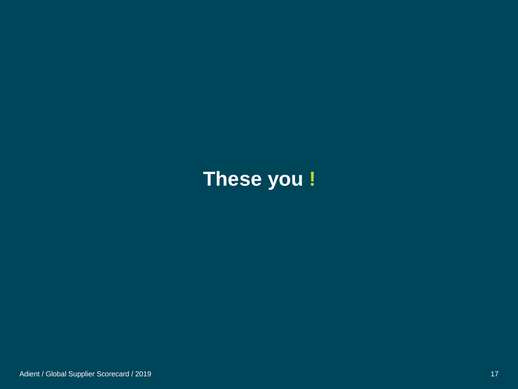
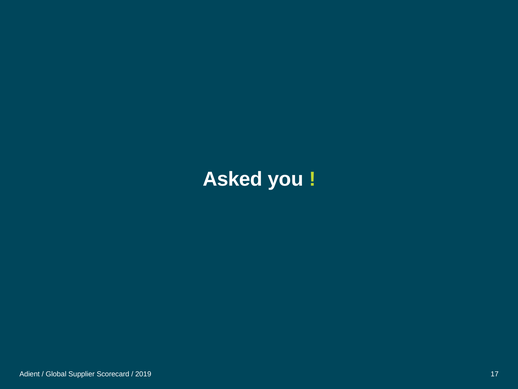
These: These -> Asked
